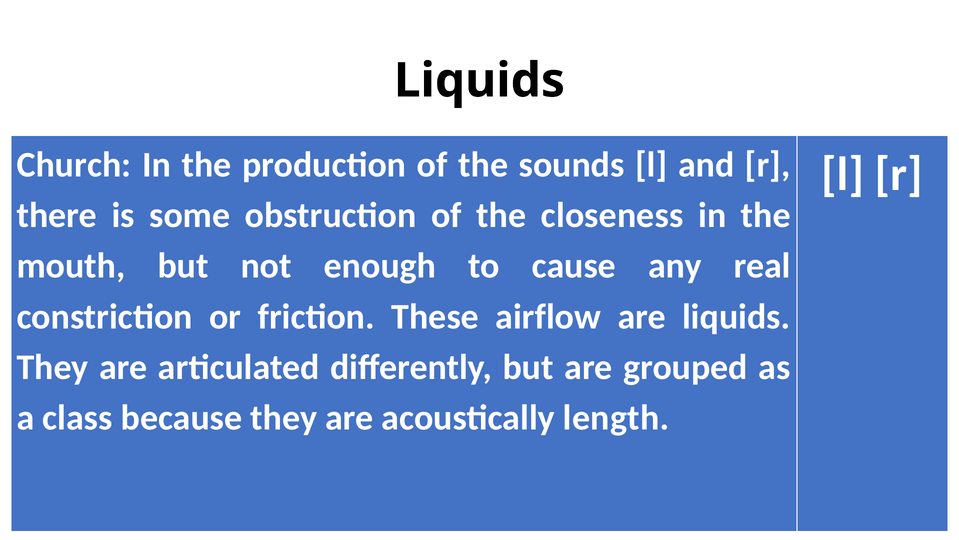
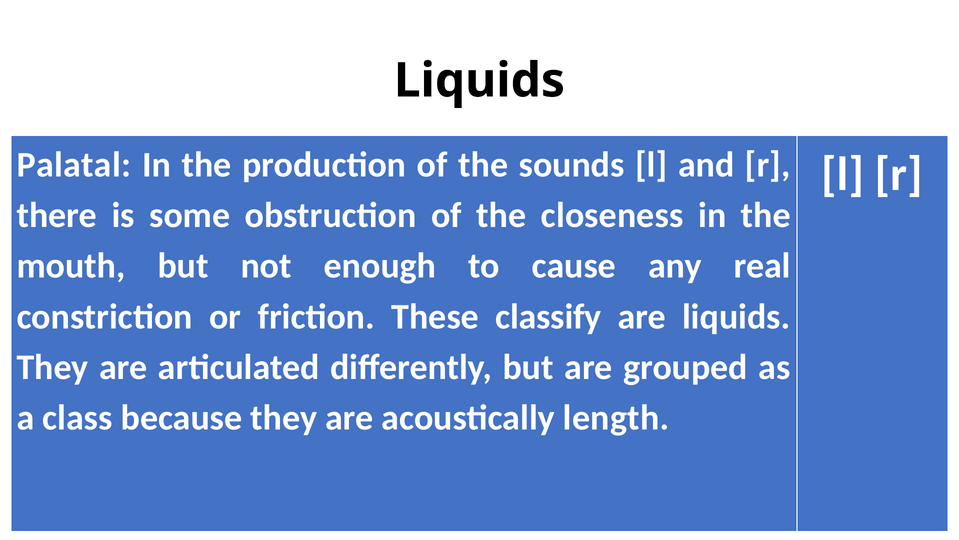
Church: Church -> Palatal
airflow: airflow -> classify
